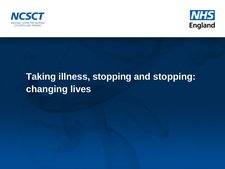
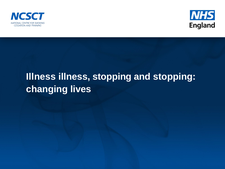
Taking at (41, 77): Taking -> Illness
